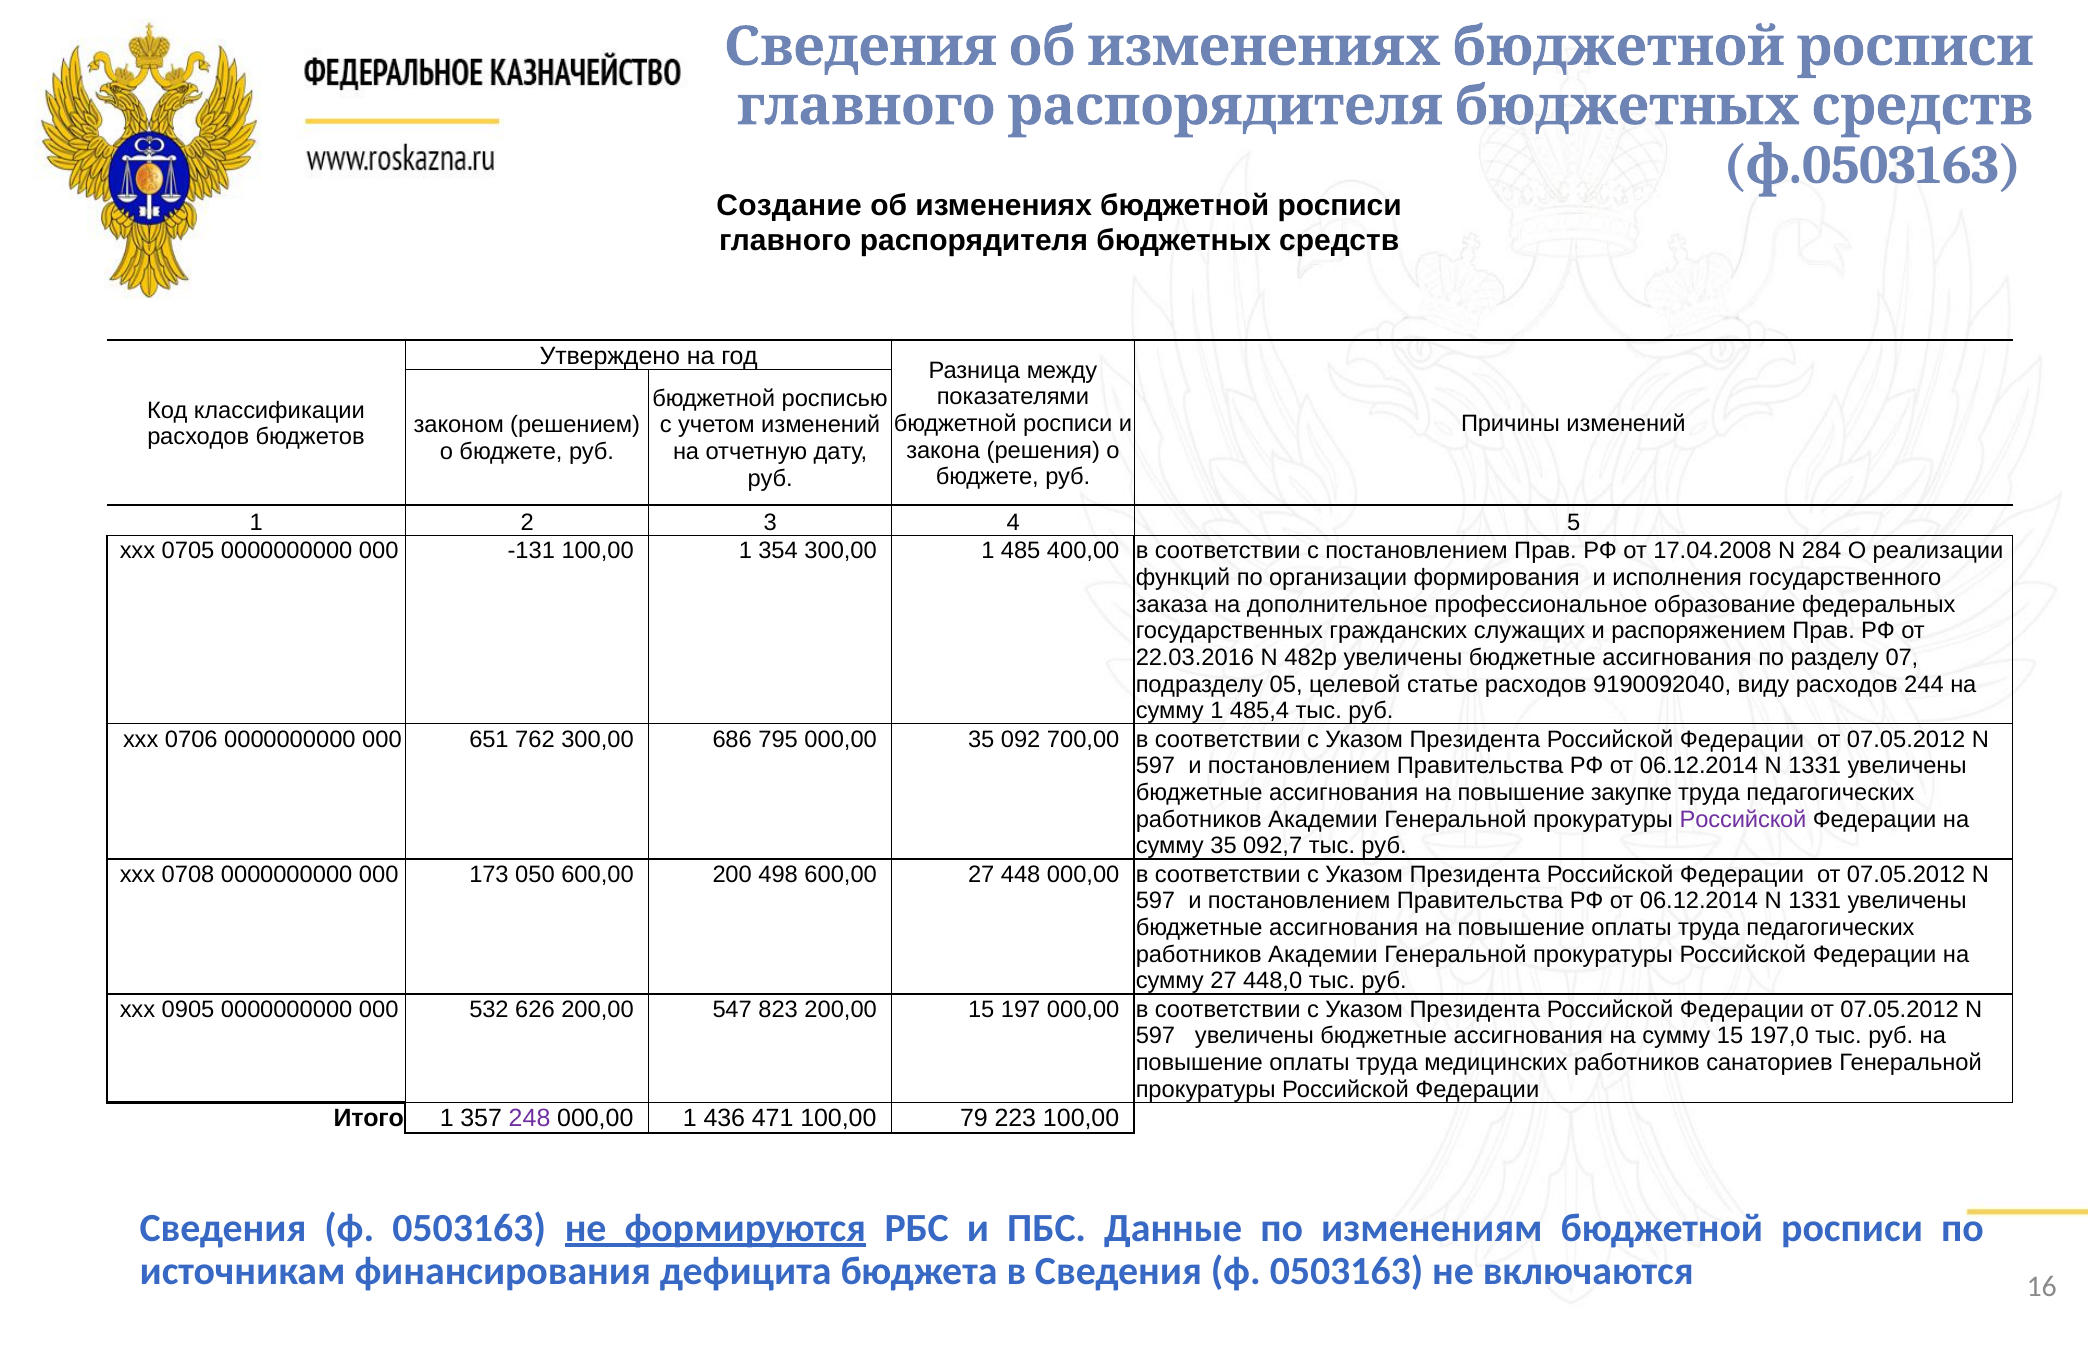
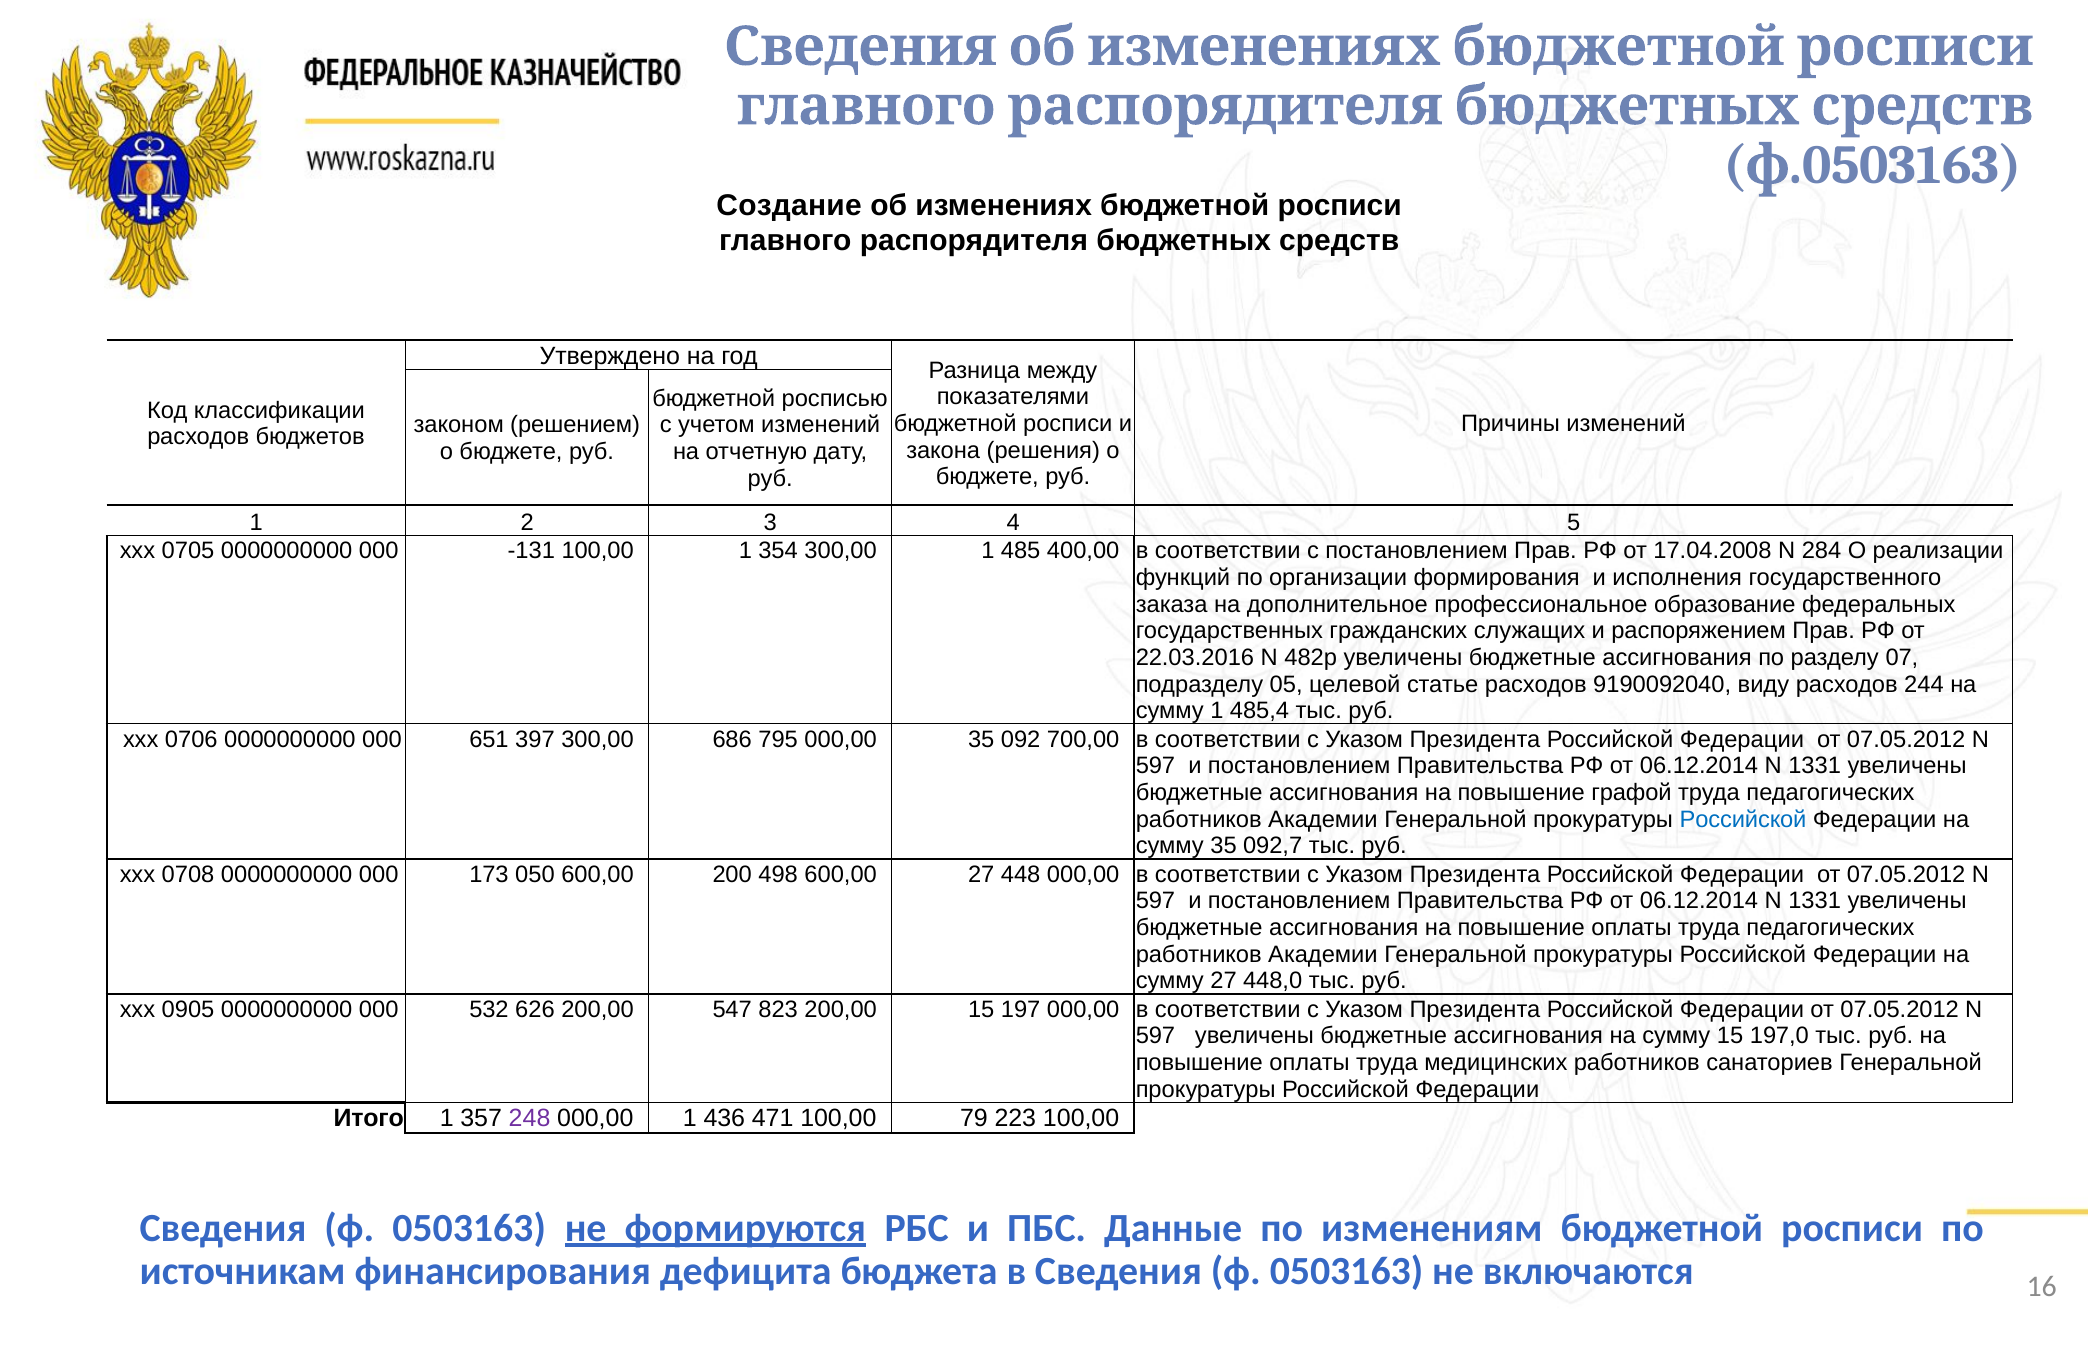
762: 762 -> 397
закупке: закупке -> графой
Российской at (1743, 819) colour: purple -> blue
